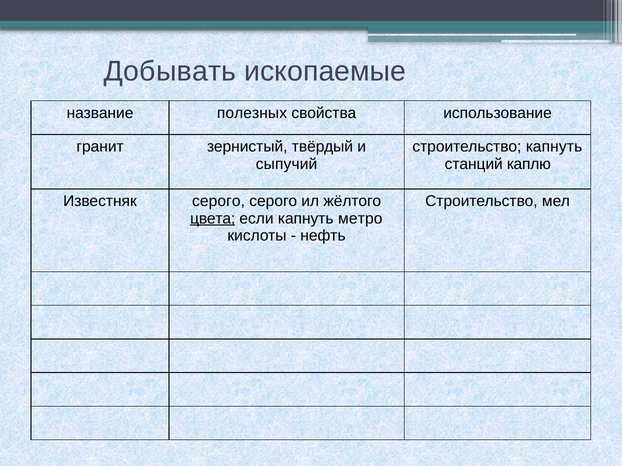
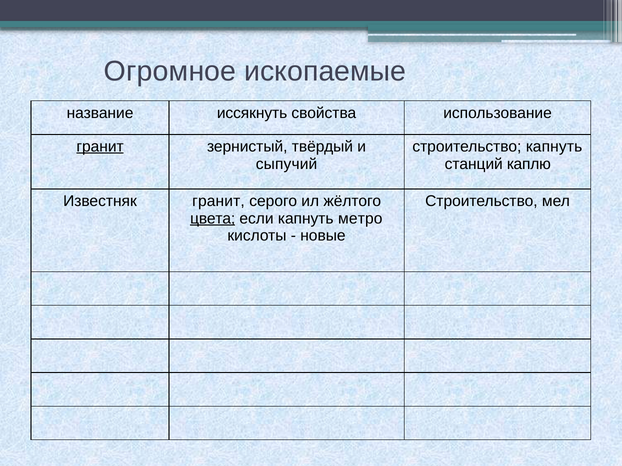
Добывать: Добывать -> Огромное
полезных: полезных -> иссякнуть
гранит at (100, 147) underline: none -> present
Известняк серого: серого -> гранит
нефть: нефть -> новые
